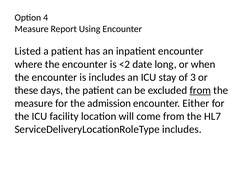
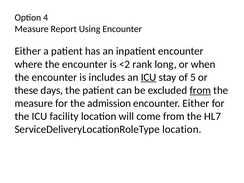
Listed at (28, 51): Listed -> Either
date: date -> rank
ICU at (149, 77) underline: none -> present
3: 3 -> 5
ServiceDeliveryLocationRoleType includes: includes -> location
